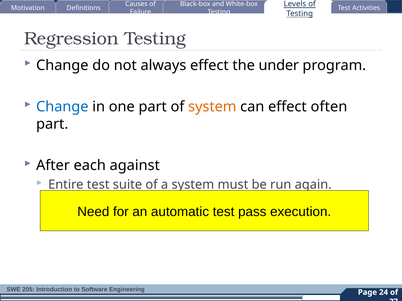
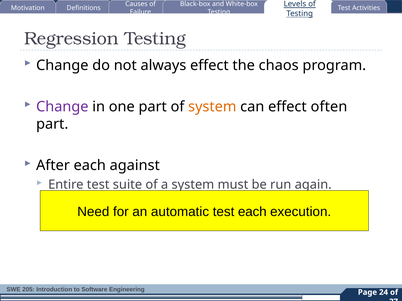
under: under -> chaos
Change at (62, 107) colour: blue -> purple
test pass: pass -> each
